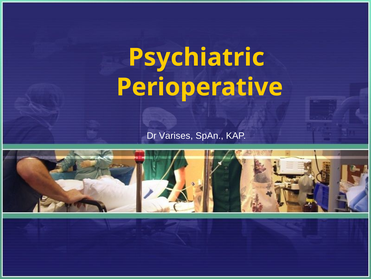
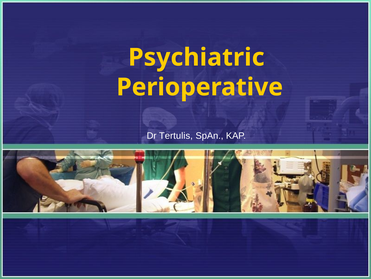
Varises: Varises -> Tertulis
